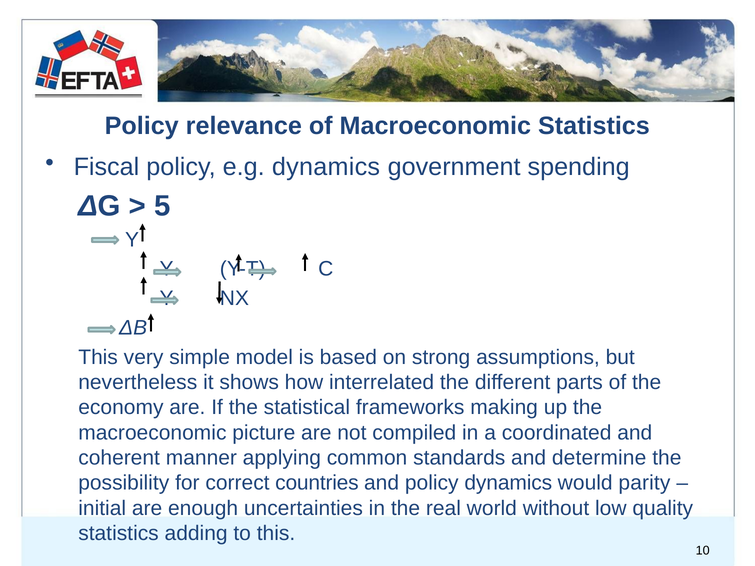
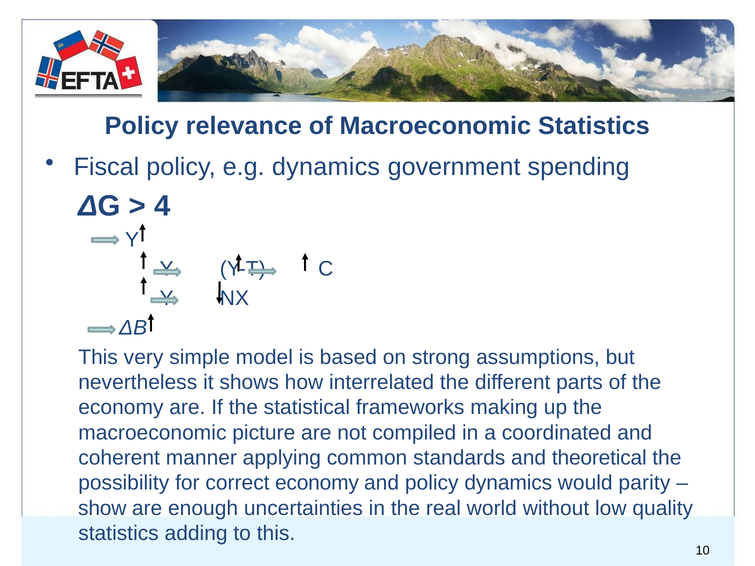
5: 5 -> 4
determine: determine -> theoretical
correct countries: countries -> economy
initial: initial -> show
